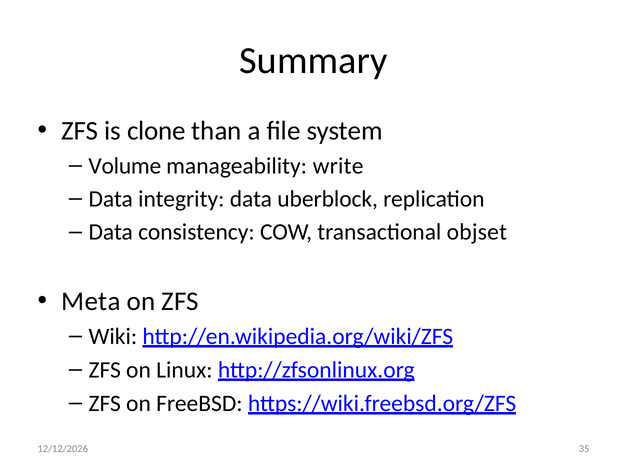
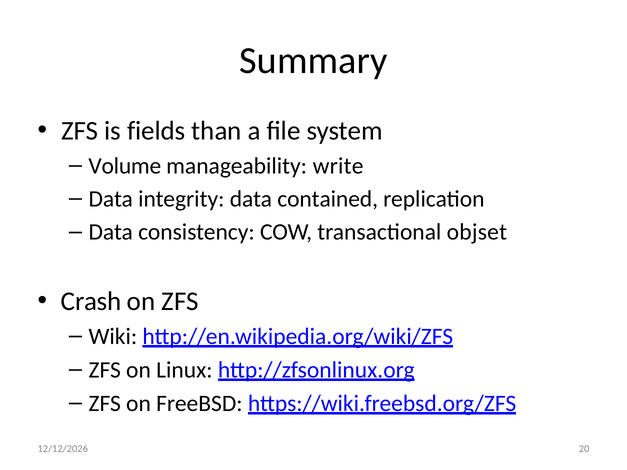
clone: clone -> fields
uberblock: uberblock -> contained
Meta: Meta -> Crash
35: 35 -> 20
